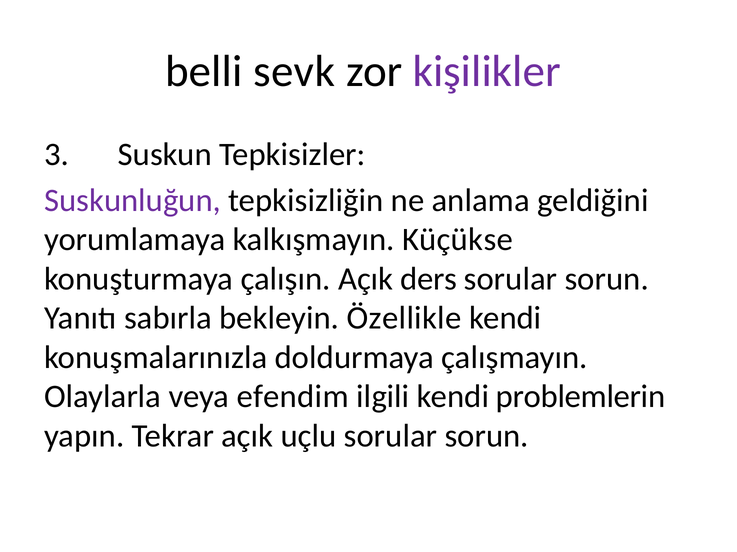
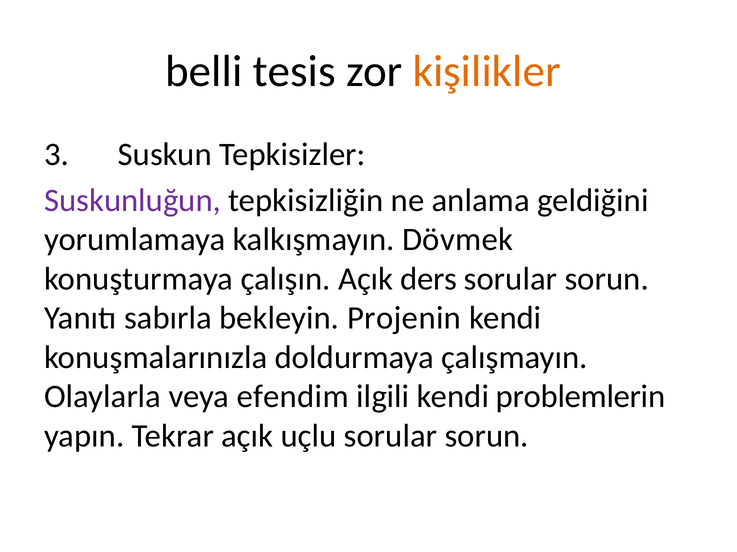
sevk: sevk -> tesis
kişilikler colour: purple -> orange
Küçükse: Küçükse -> Dövmek
Özellikle: Özellikle -> Projenin
